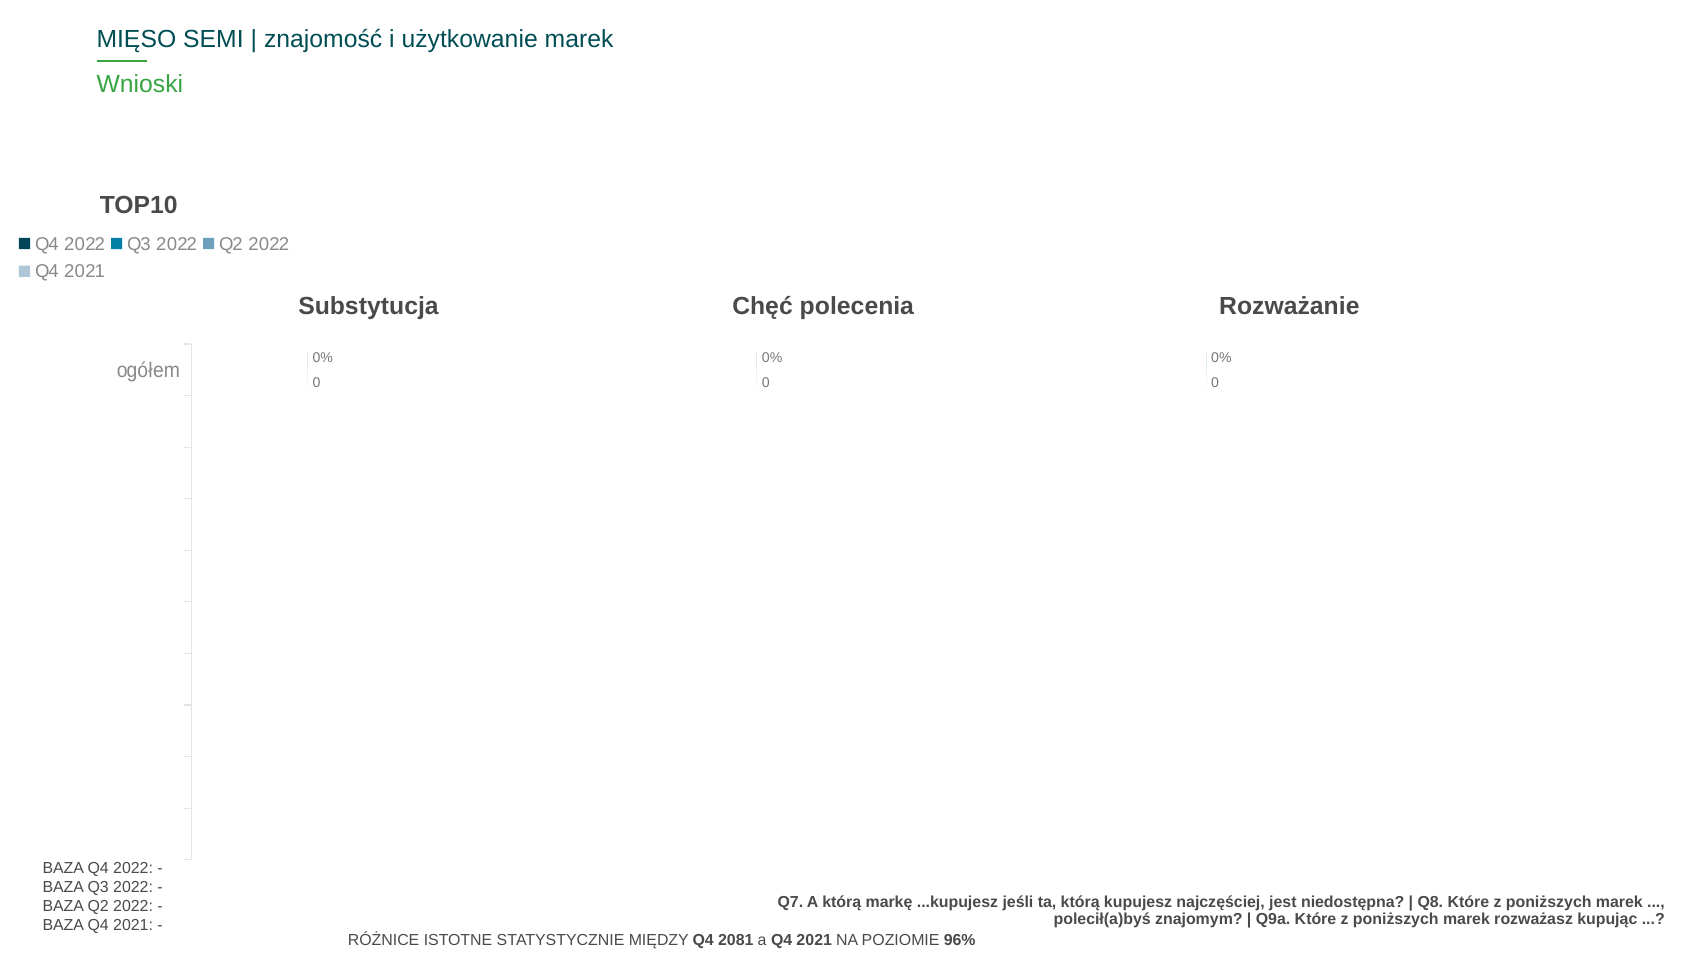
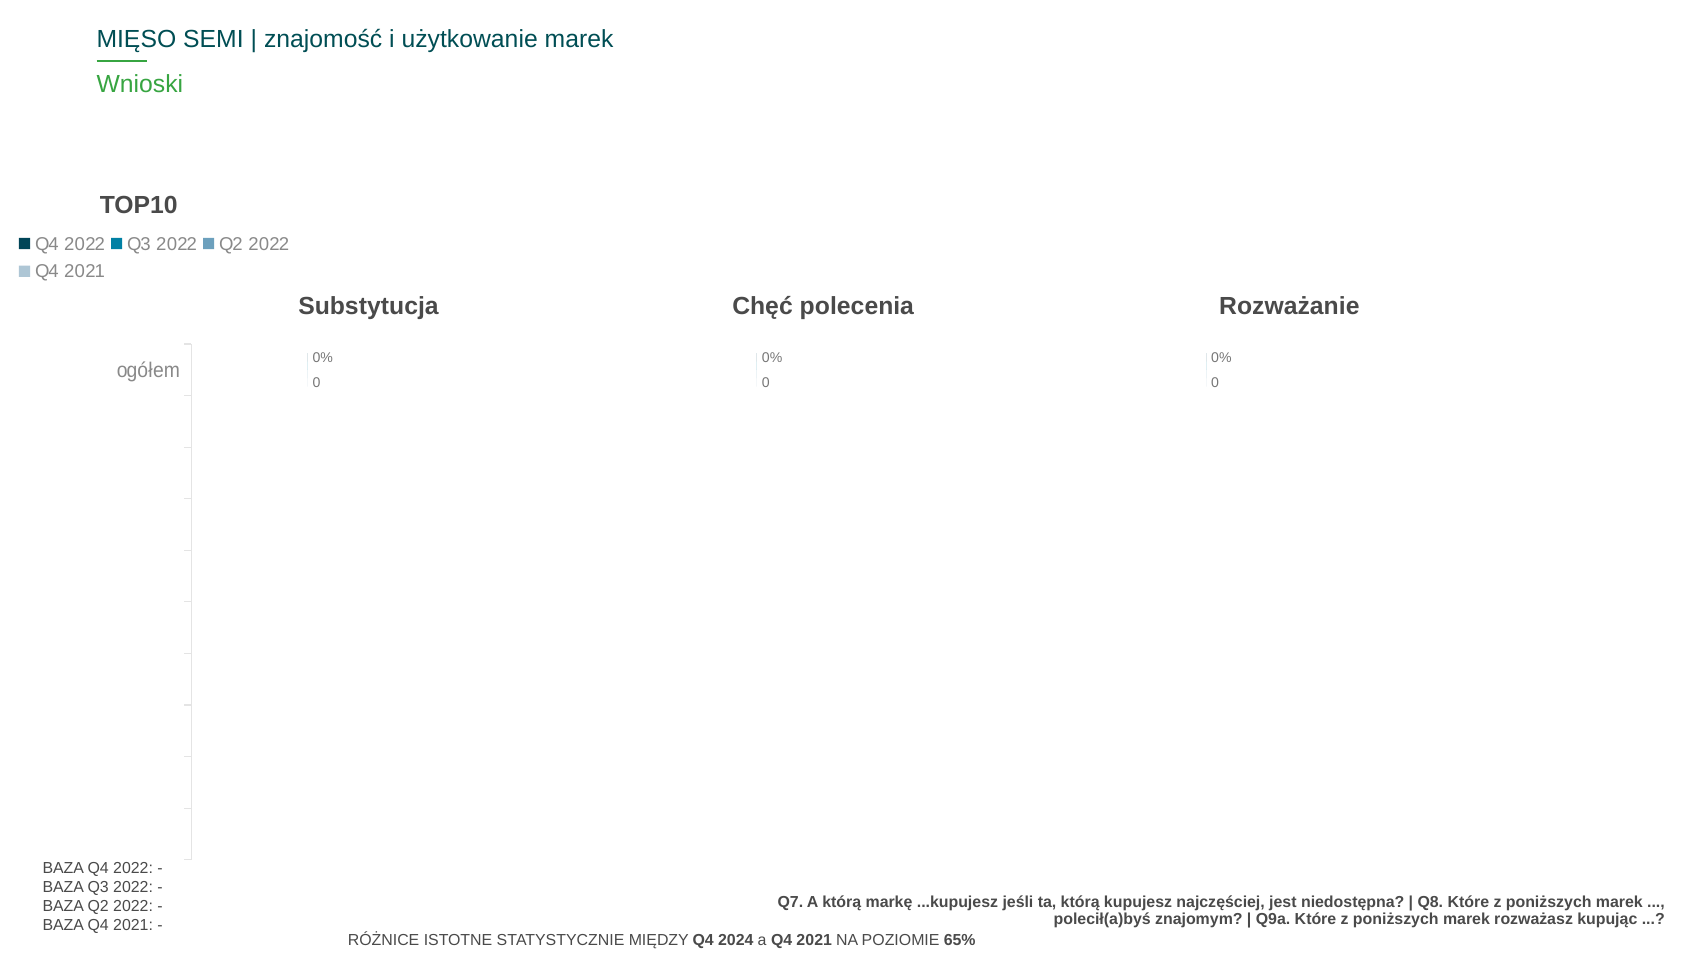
2081: 2081 -> 2024
96%: 96% -> 65%
